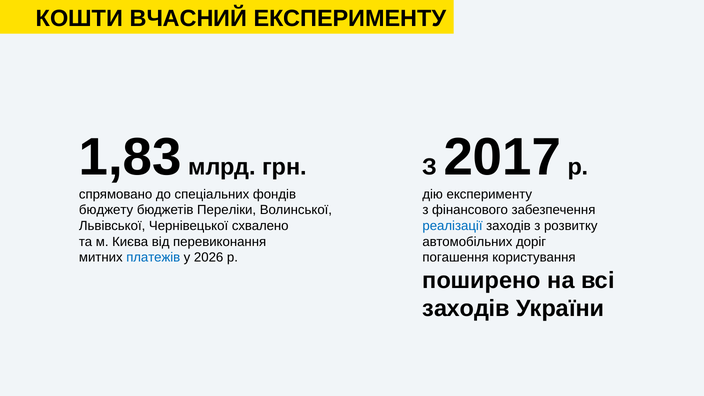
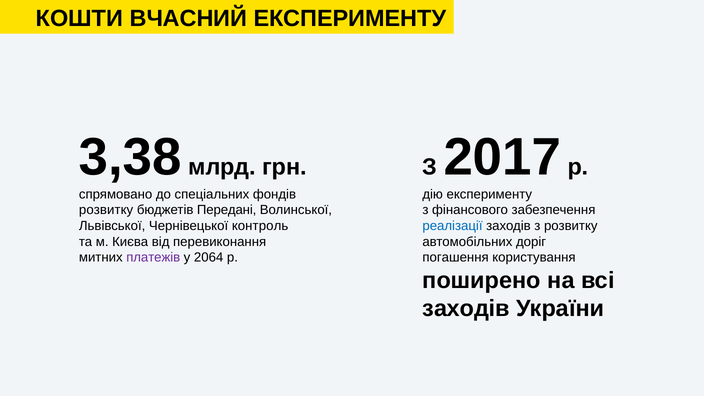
1,83: 1,83 -> 3,38
бюджету at (106, 210): бюджету -> розвитку
Переліки: Переліки -> Передані
схвалено: схвалено -> контроль
платежів colour: blue -> purple
2026: 2026 -> 2064
